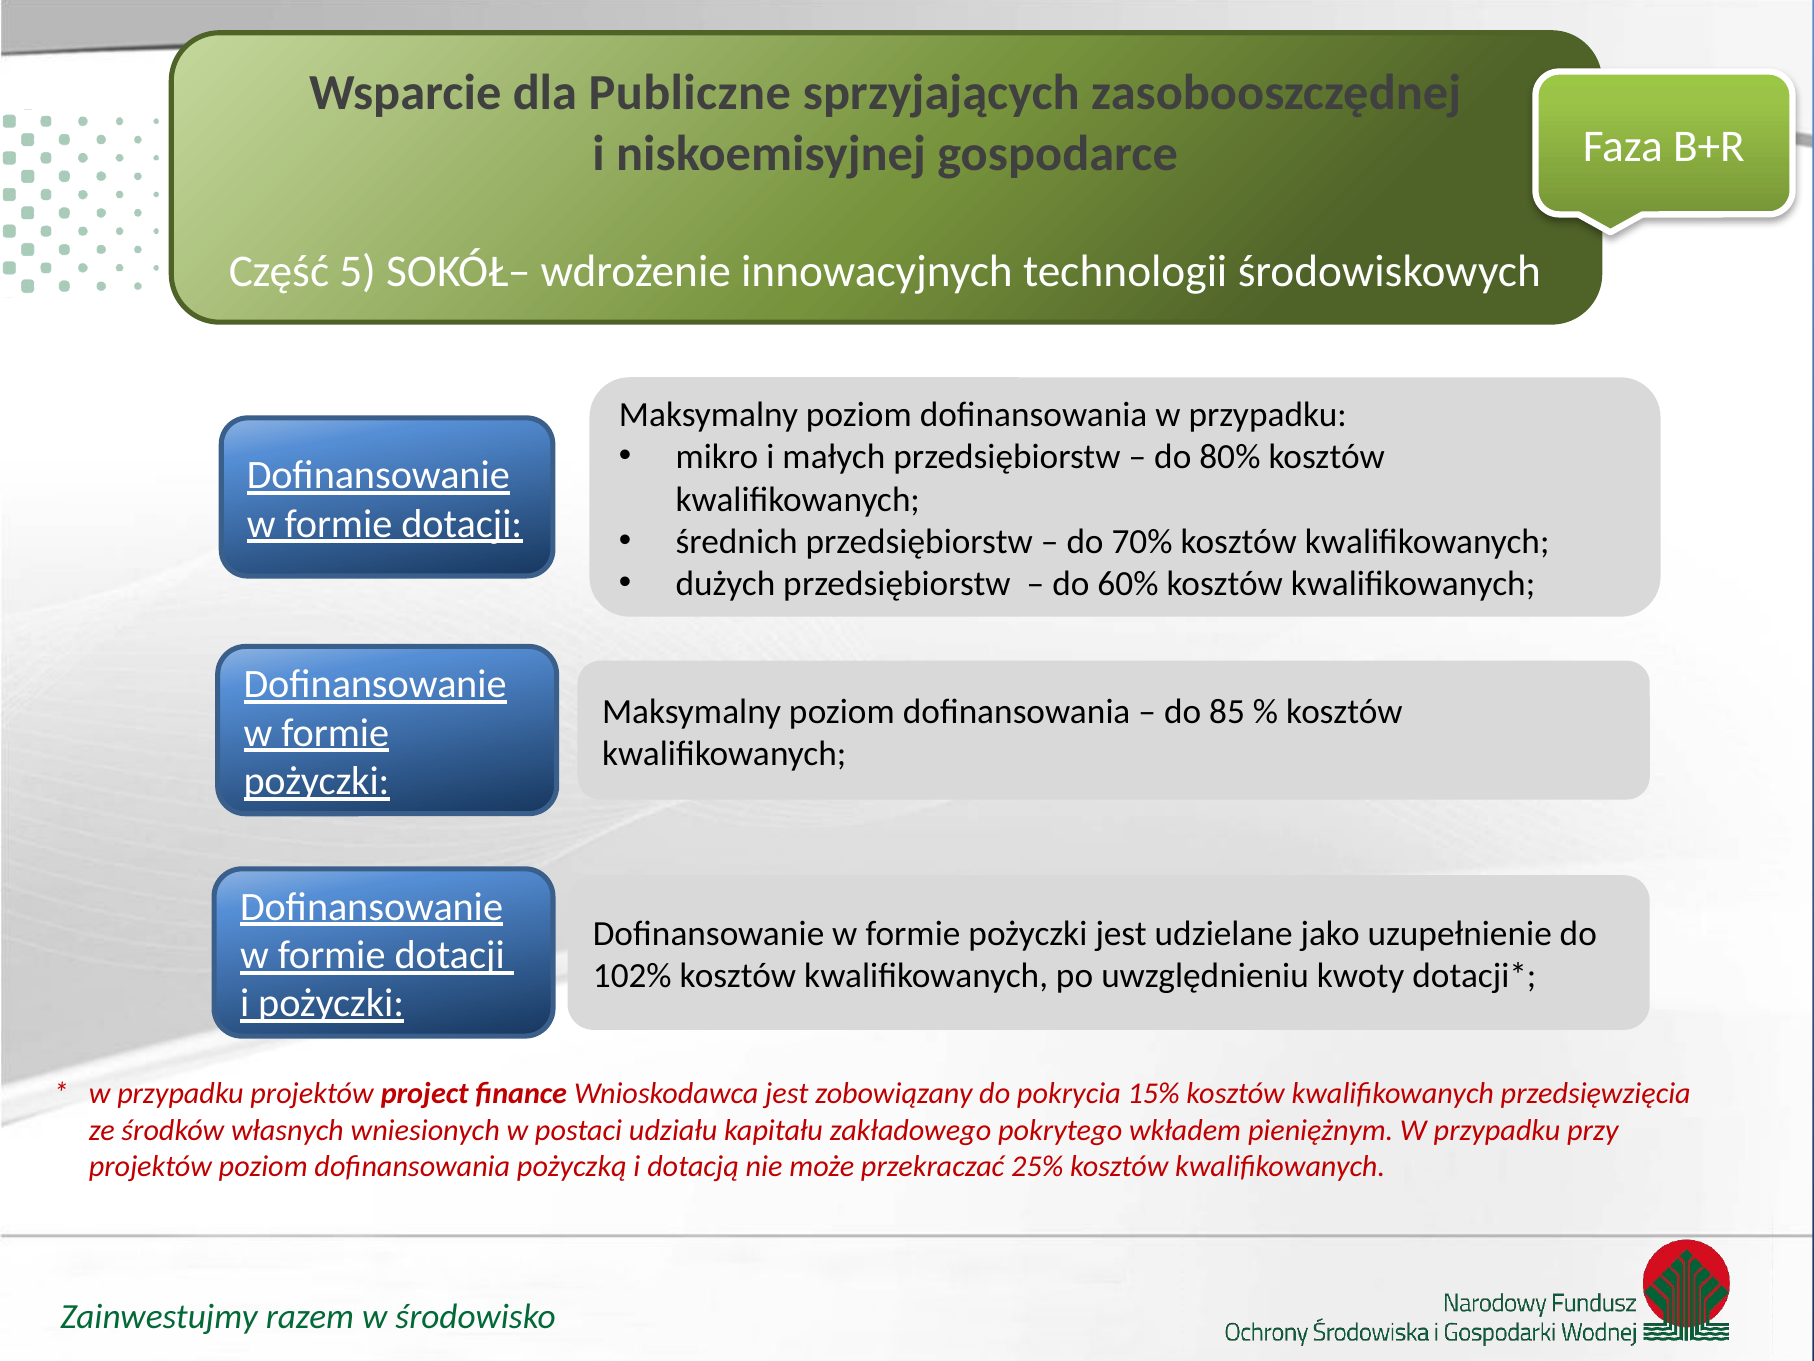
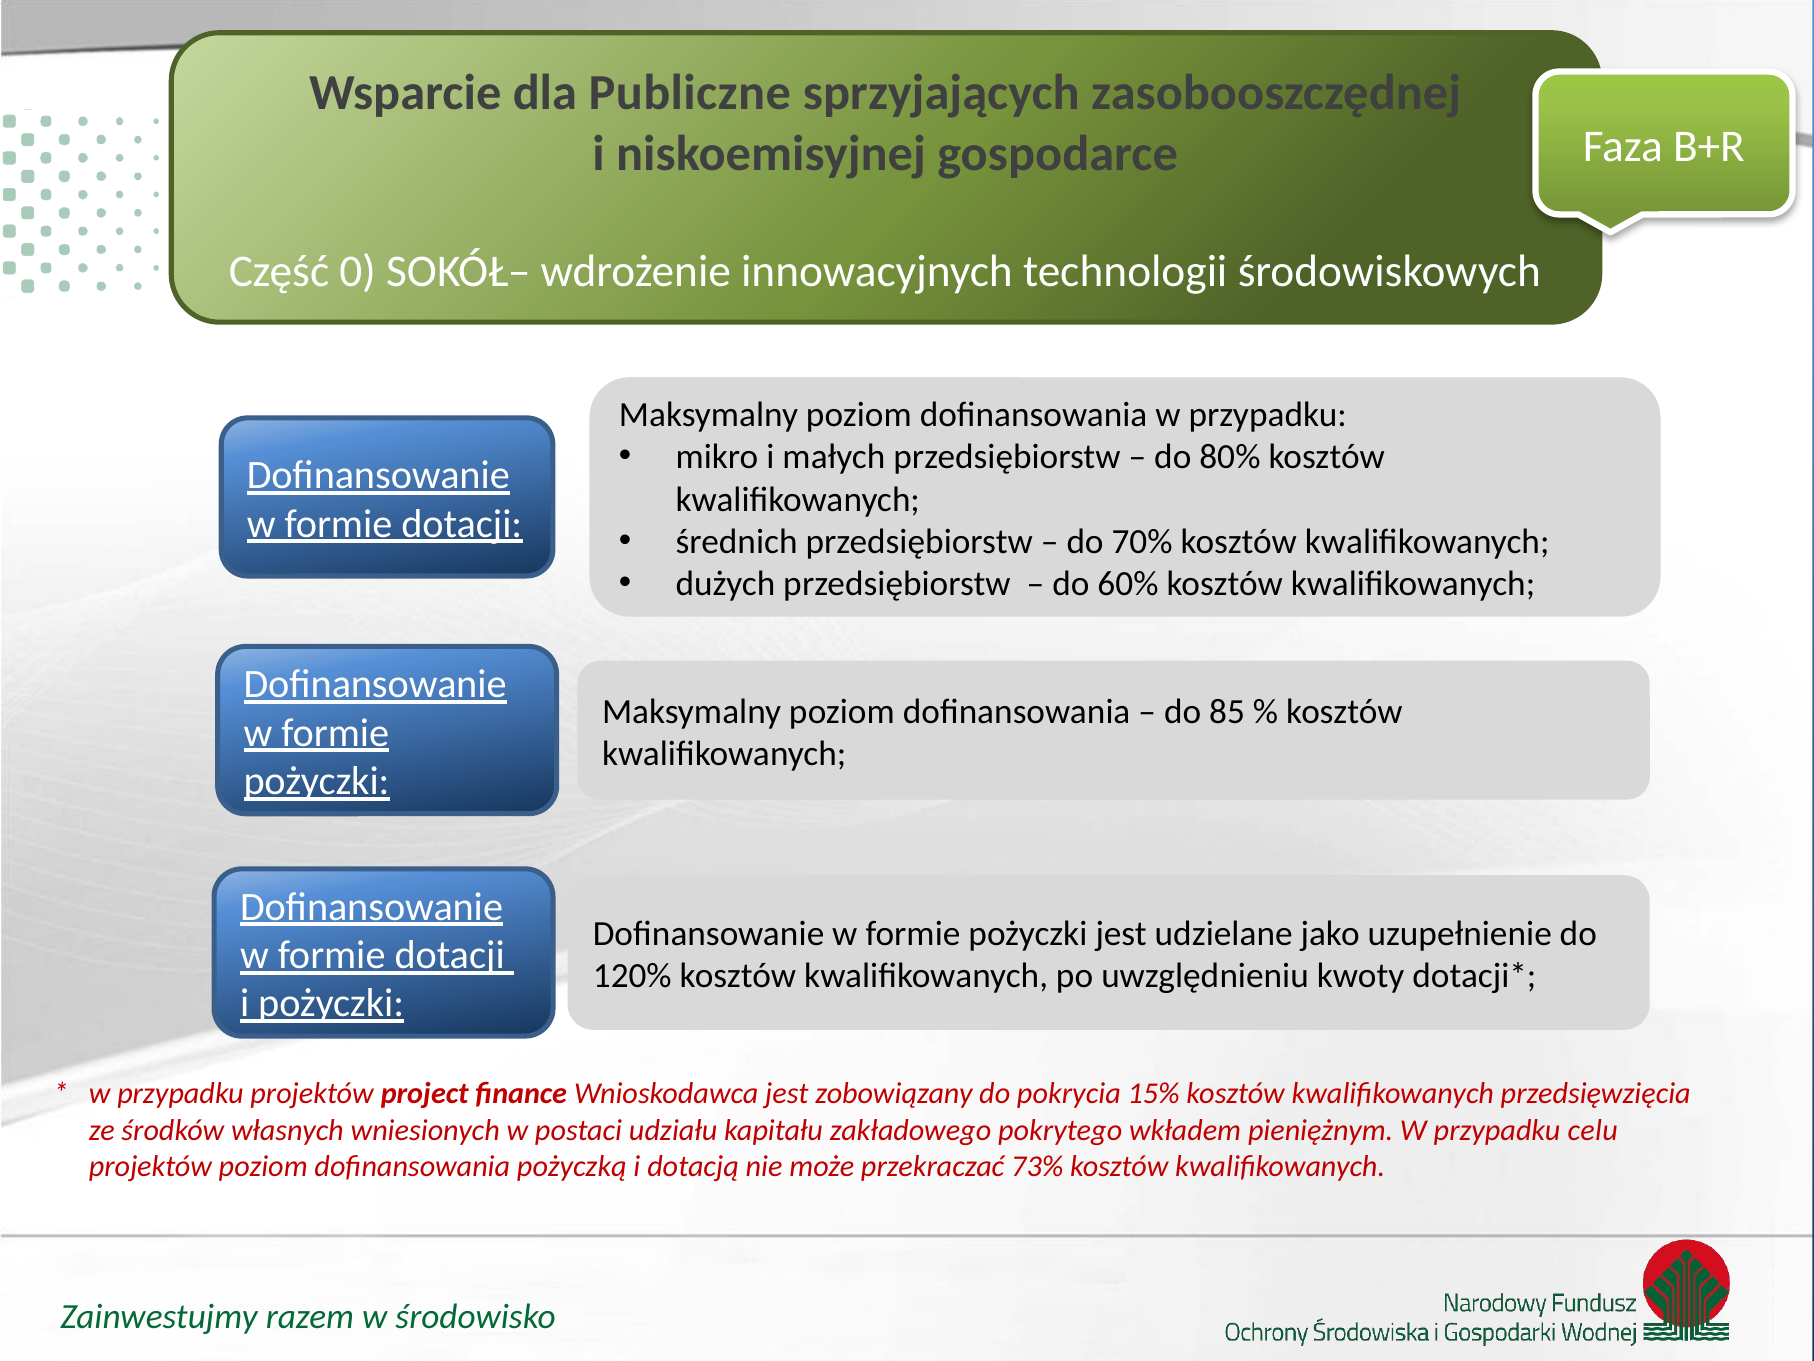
5: 5 -> 0
102%: 102% -> 120%
przy: przy -> celu
25%: 25% -> 73%
